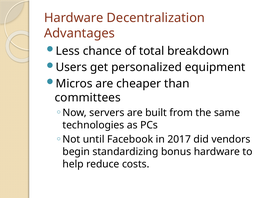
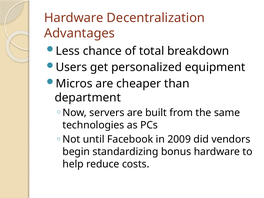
committees: committees -> department
2017: 2017 -> 2009
